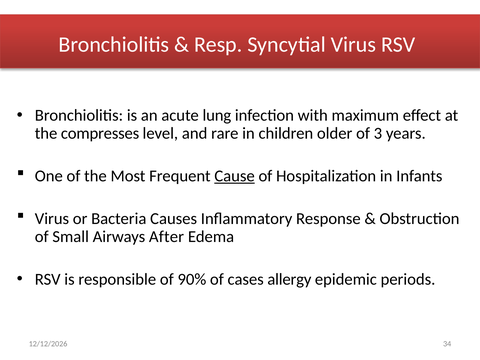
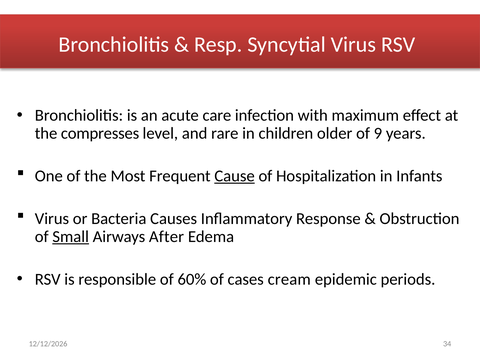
lung: lung -> care
3: 3 -> 9
Small underline: none -> present
90%: 90% -> 60%
allergy: allergy -> cream
